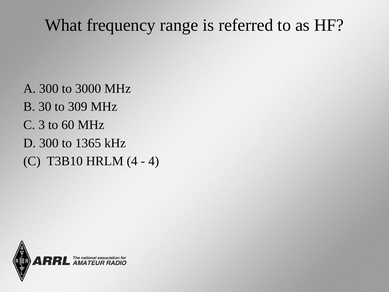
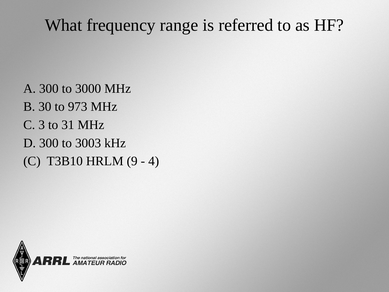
309: 309 -> 973
60: 60 -> 31
1365: 1365 -> 3003
HRLM 4: 4 -> 9
